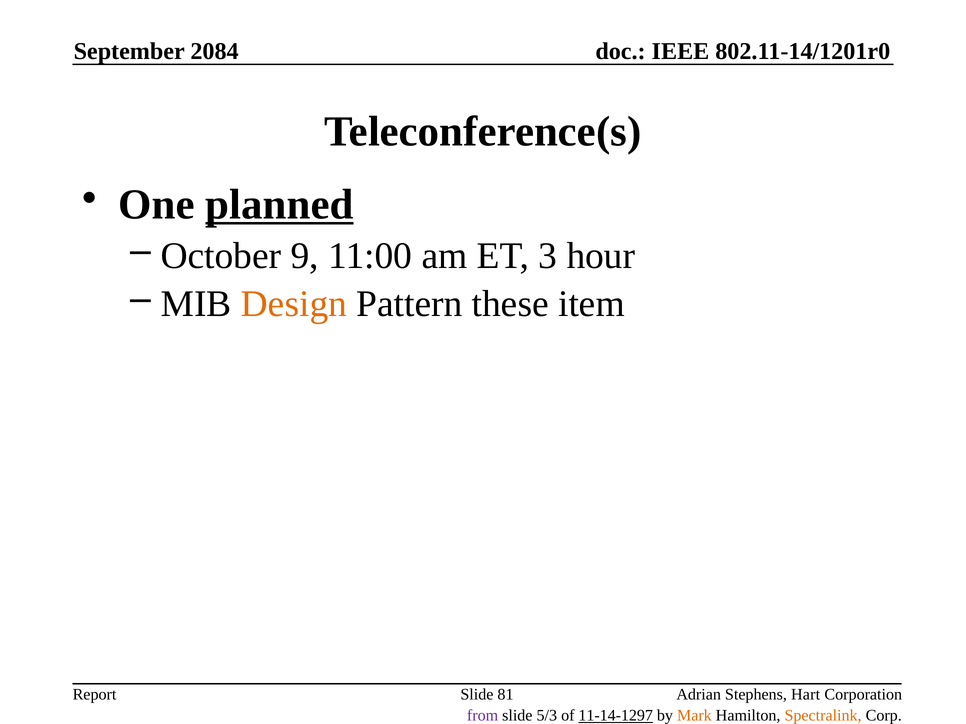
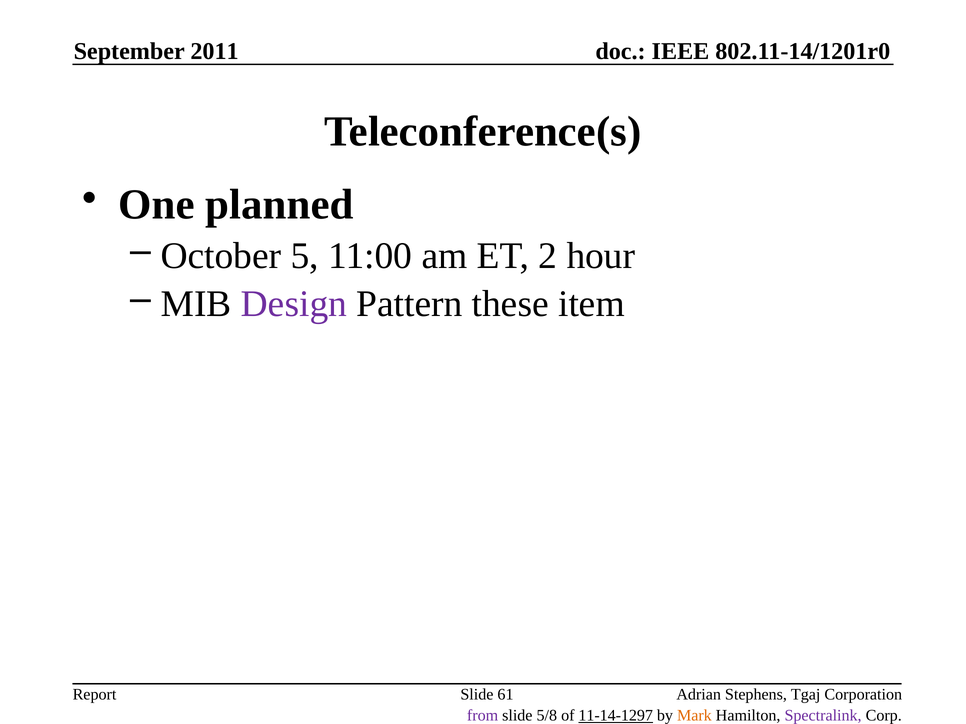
2084: 2084 -> 2011
planned underline: present -> none
9: 9 -> 5
3: 3 -> 2
Design colour: orange -> purple
Hart: Hart -> Tgaj
81: 81 -> 61
5/3: 5/3 -> 5/8
Spectralink colour: orange -> purple
